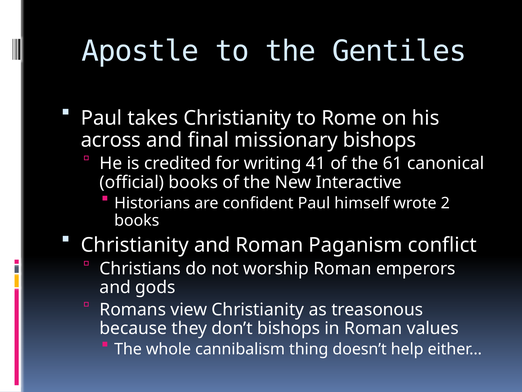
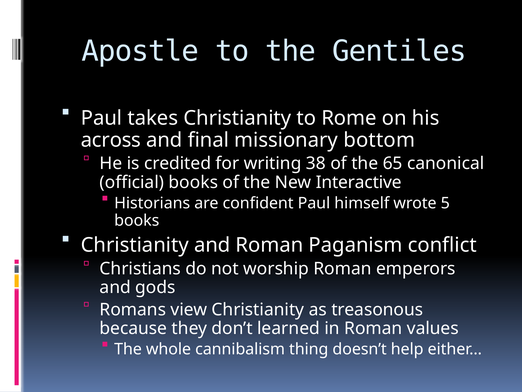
missionary bishops: bishops -> bottom
41: 41 -> 38
61: 61 -> 65
2: 2 -> 5
don’t bishops: bishops -> learned
